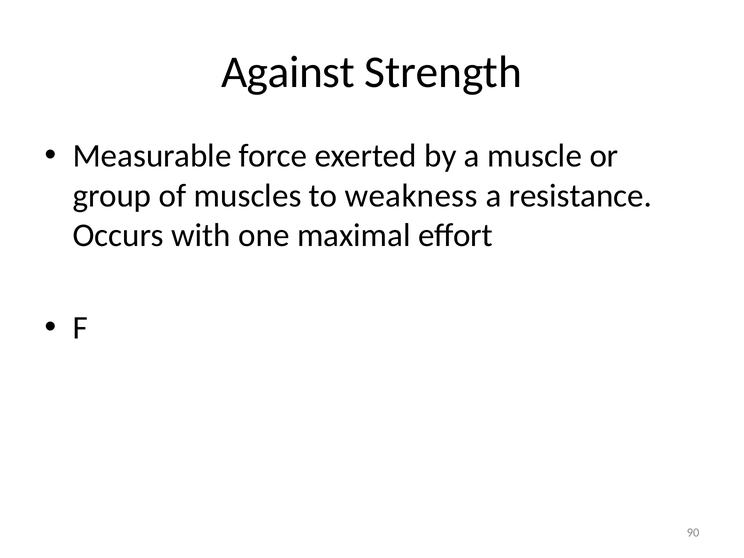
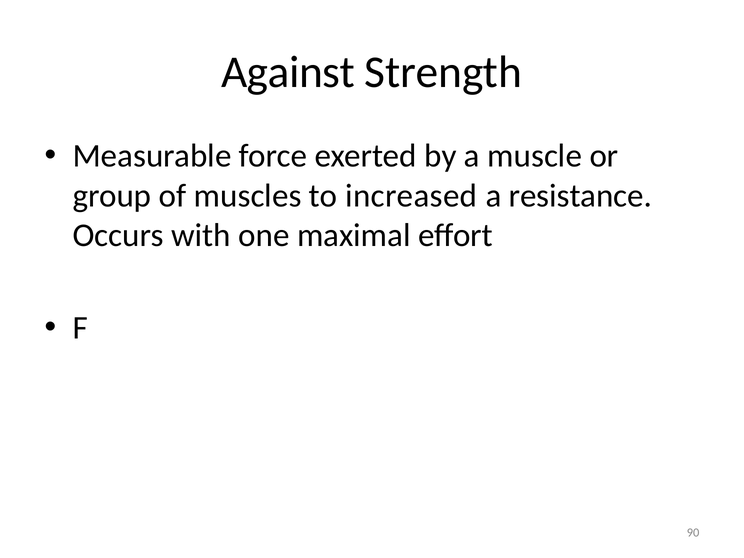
weakness: weakness -> increased
